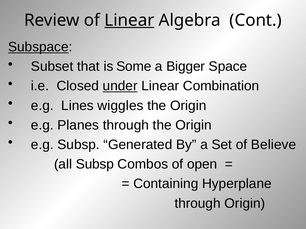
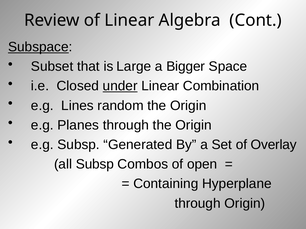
Linear at (129, 20) underline: present -> none
Some: Some -> Large
wiggles: wiggles -> random
Believe: Believe -> Overlay
